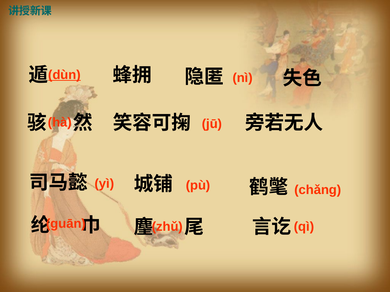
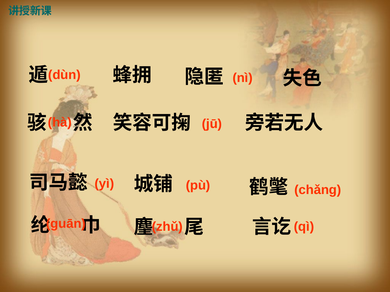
dùn underline: present -> none
